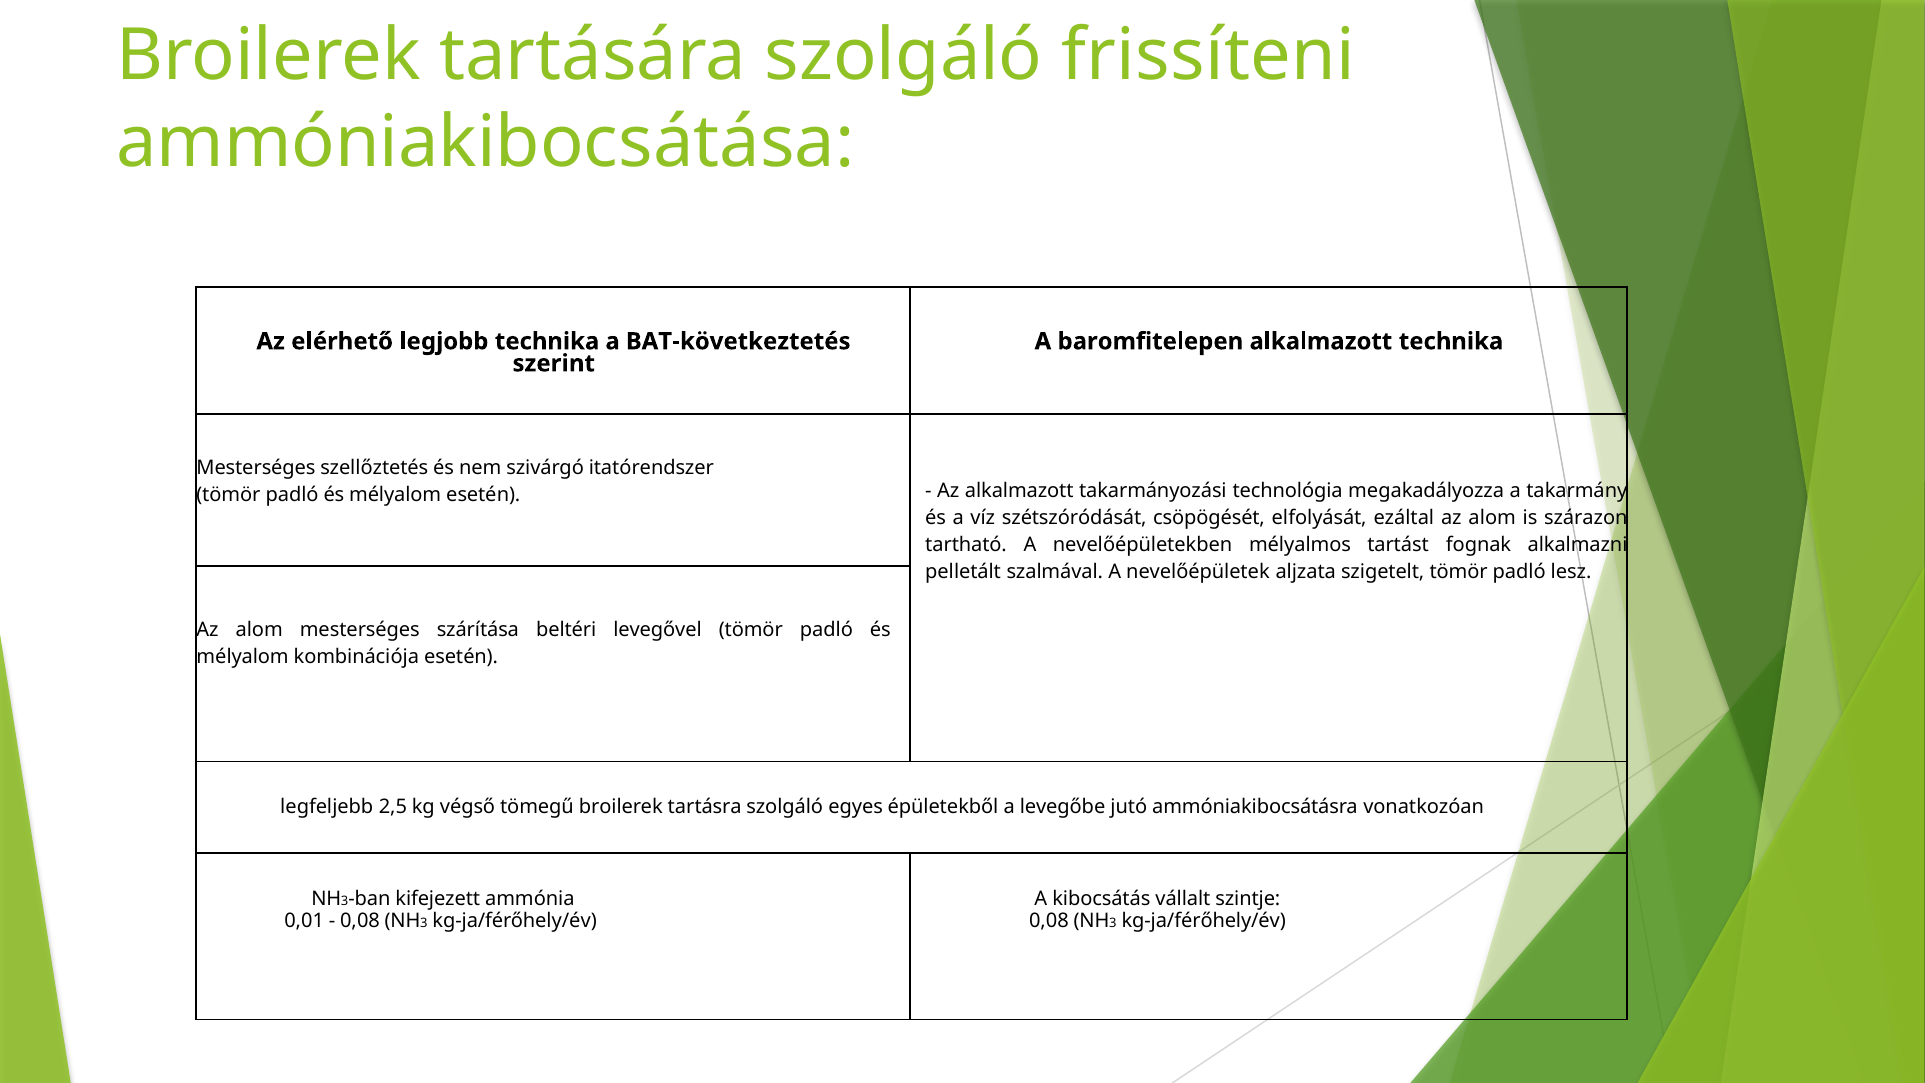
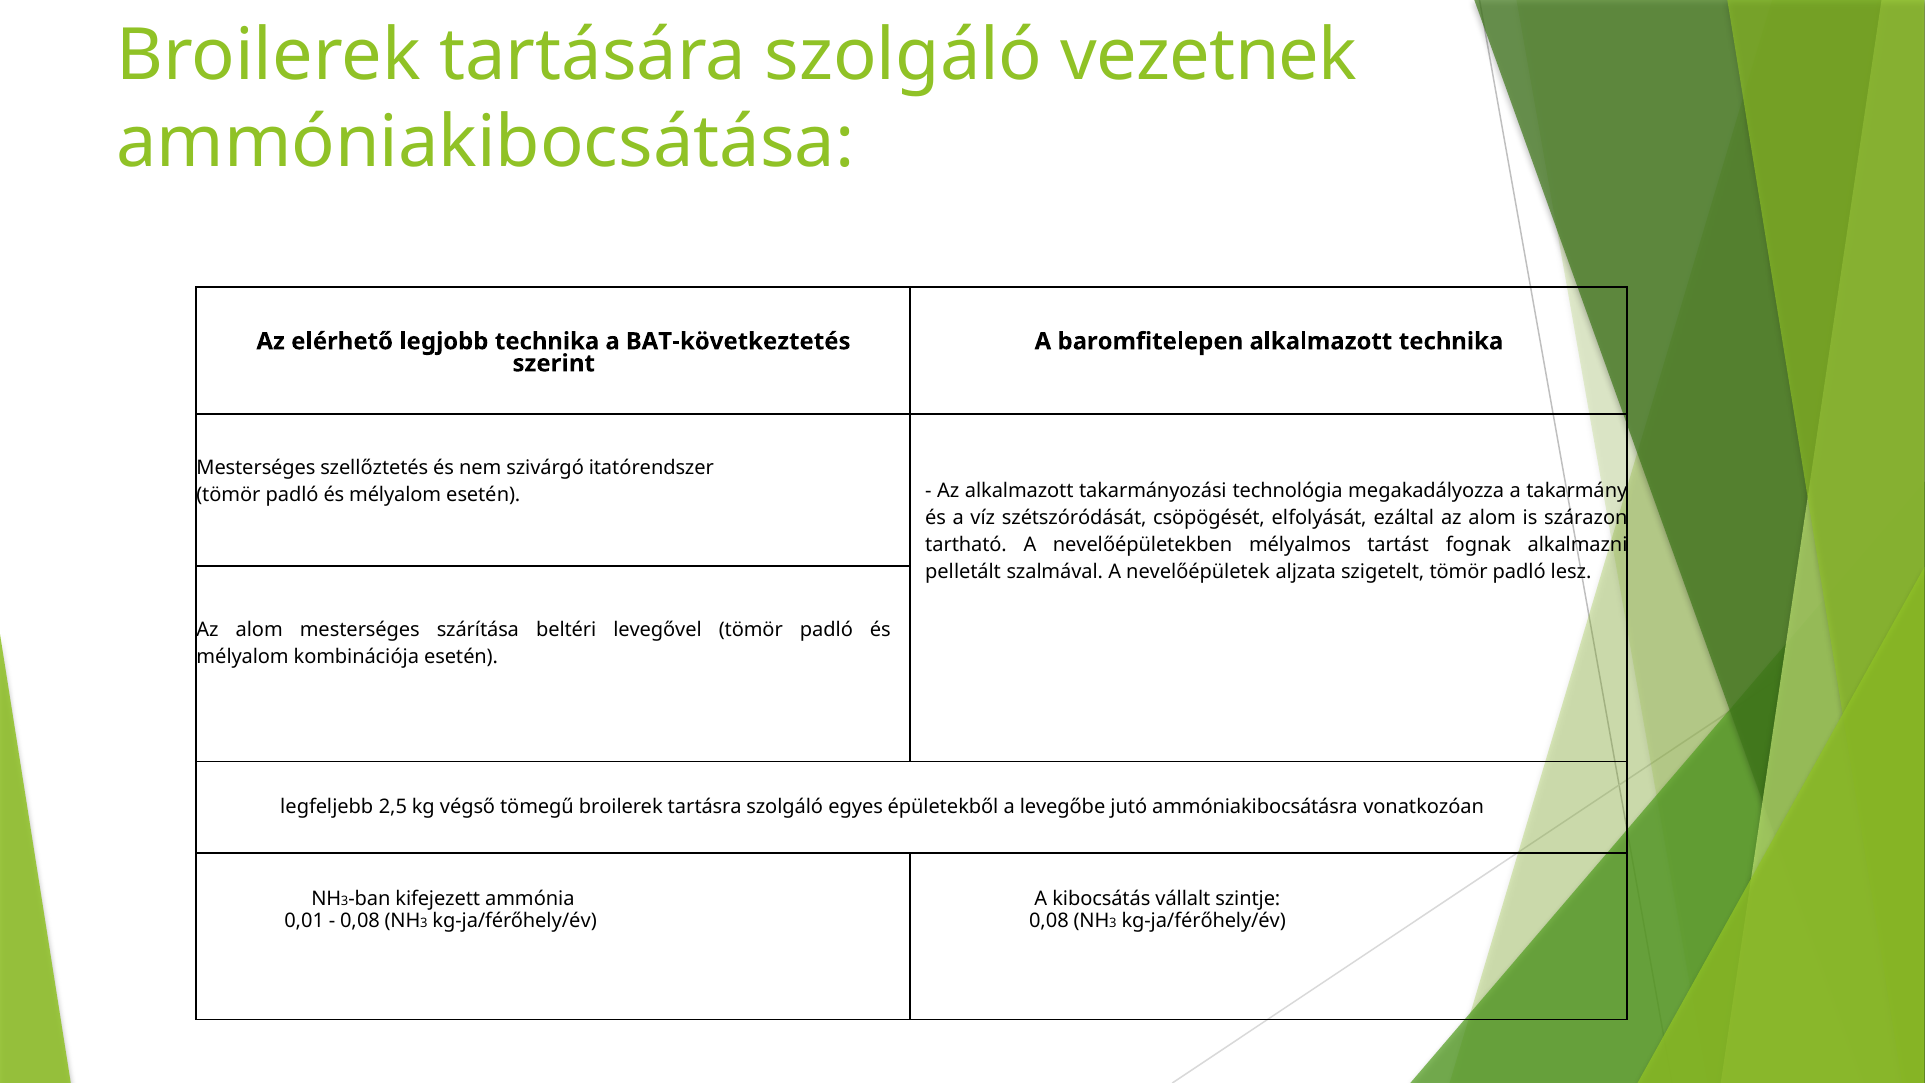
frissíteni: frissíteni -> vezetnek
